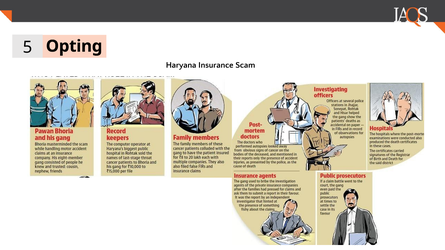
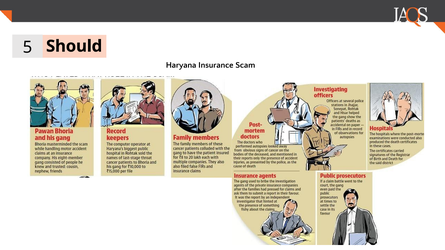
Opting: Opting -> Should
